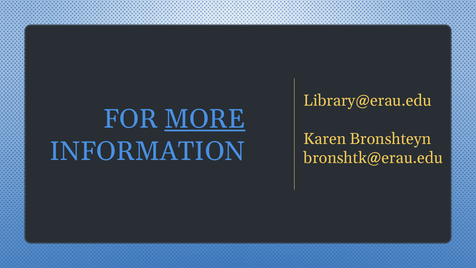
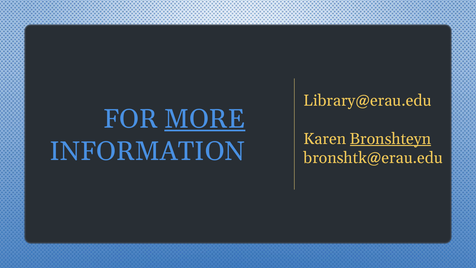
Bronshteyn underline: none -> present
